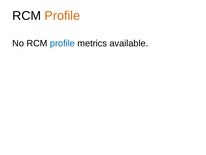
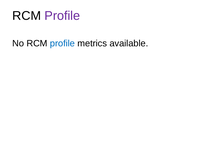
Profile at (62, 16) colour: orange -> purple
